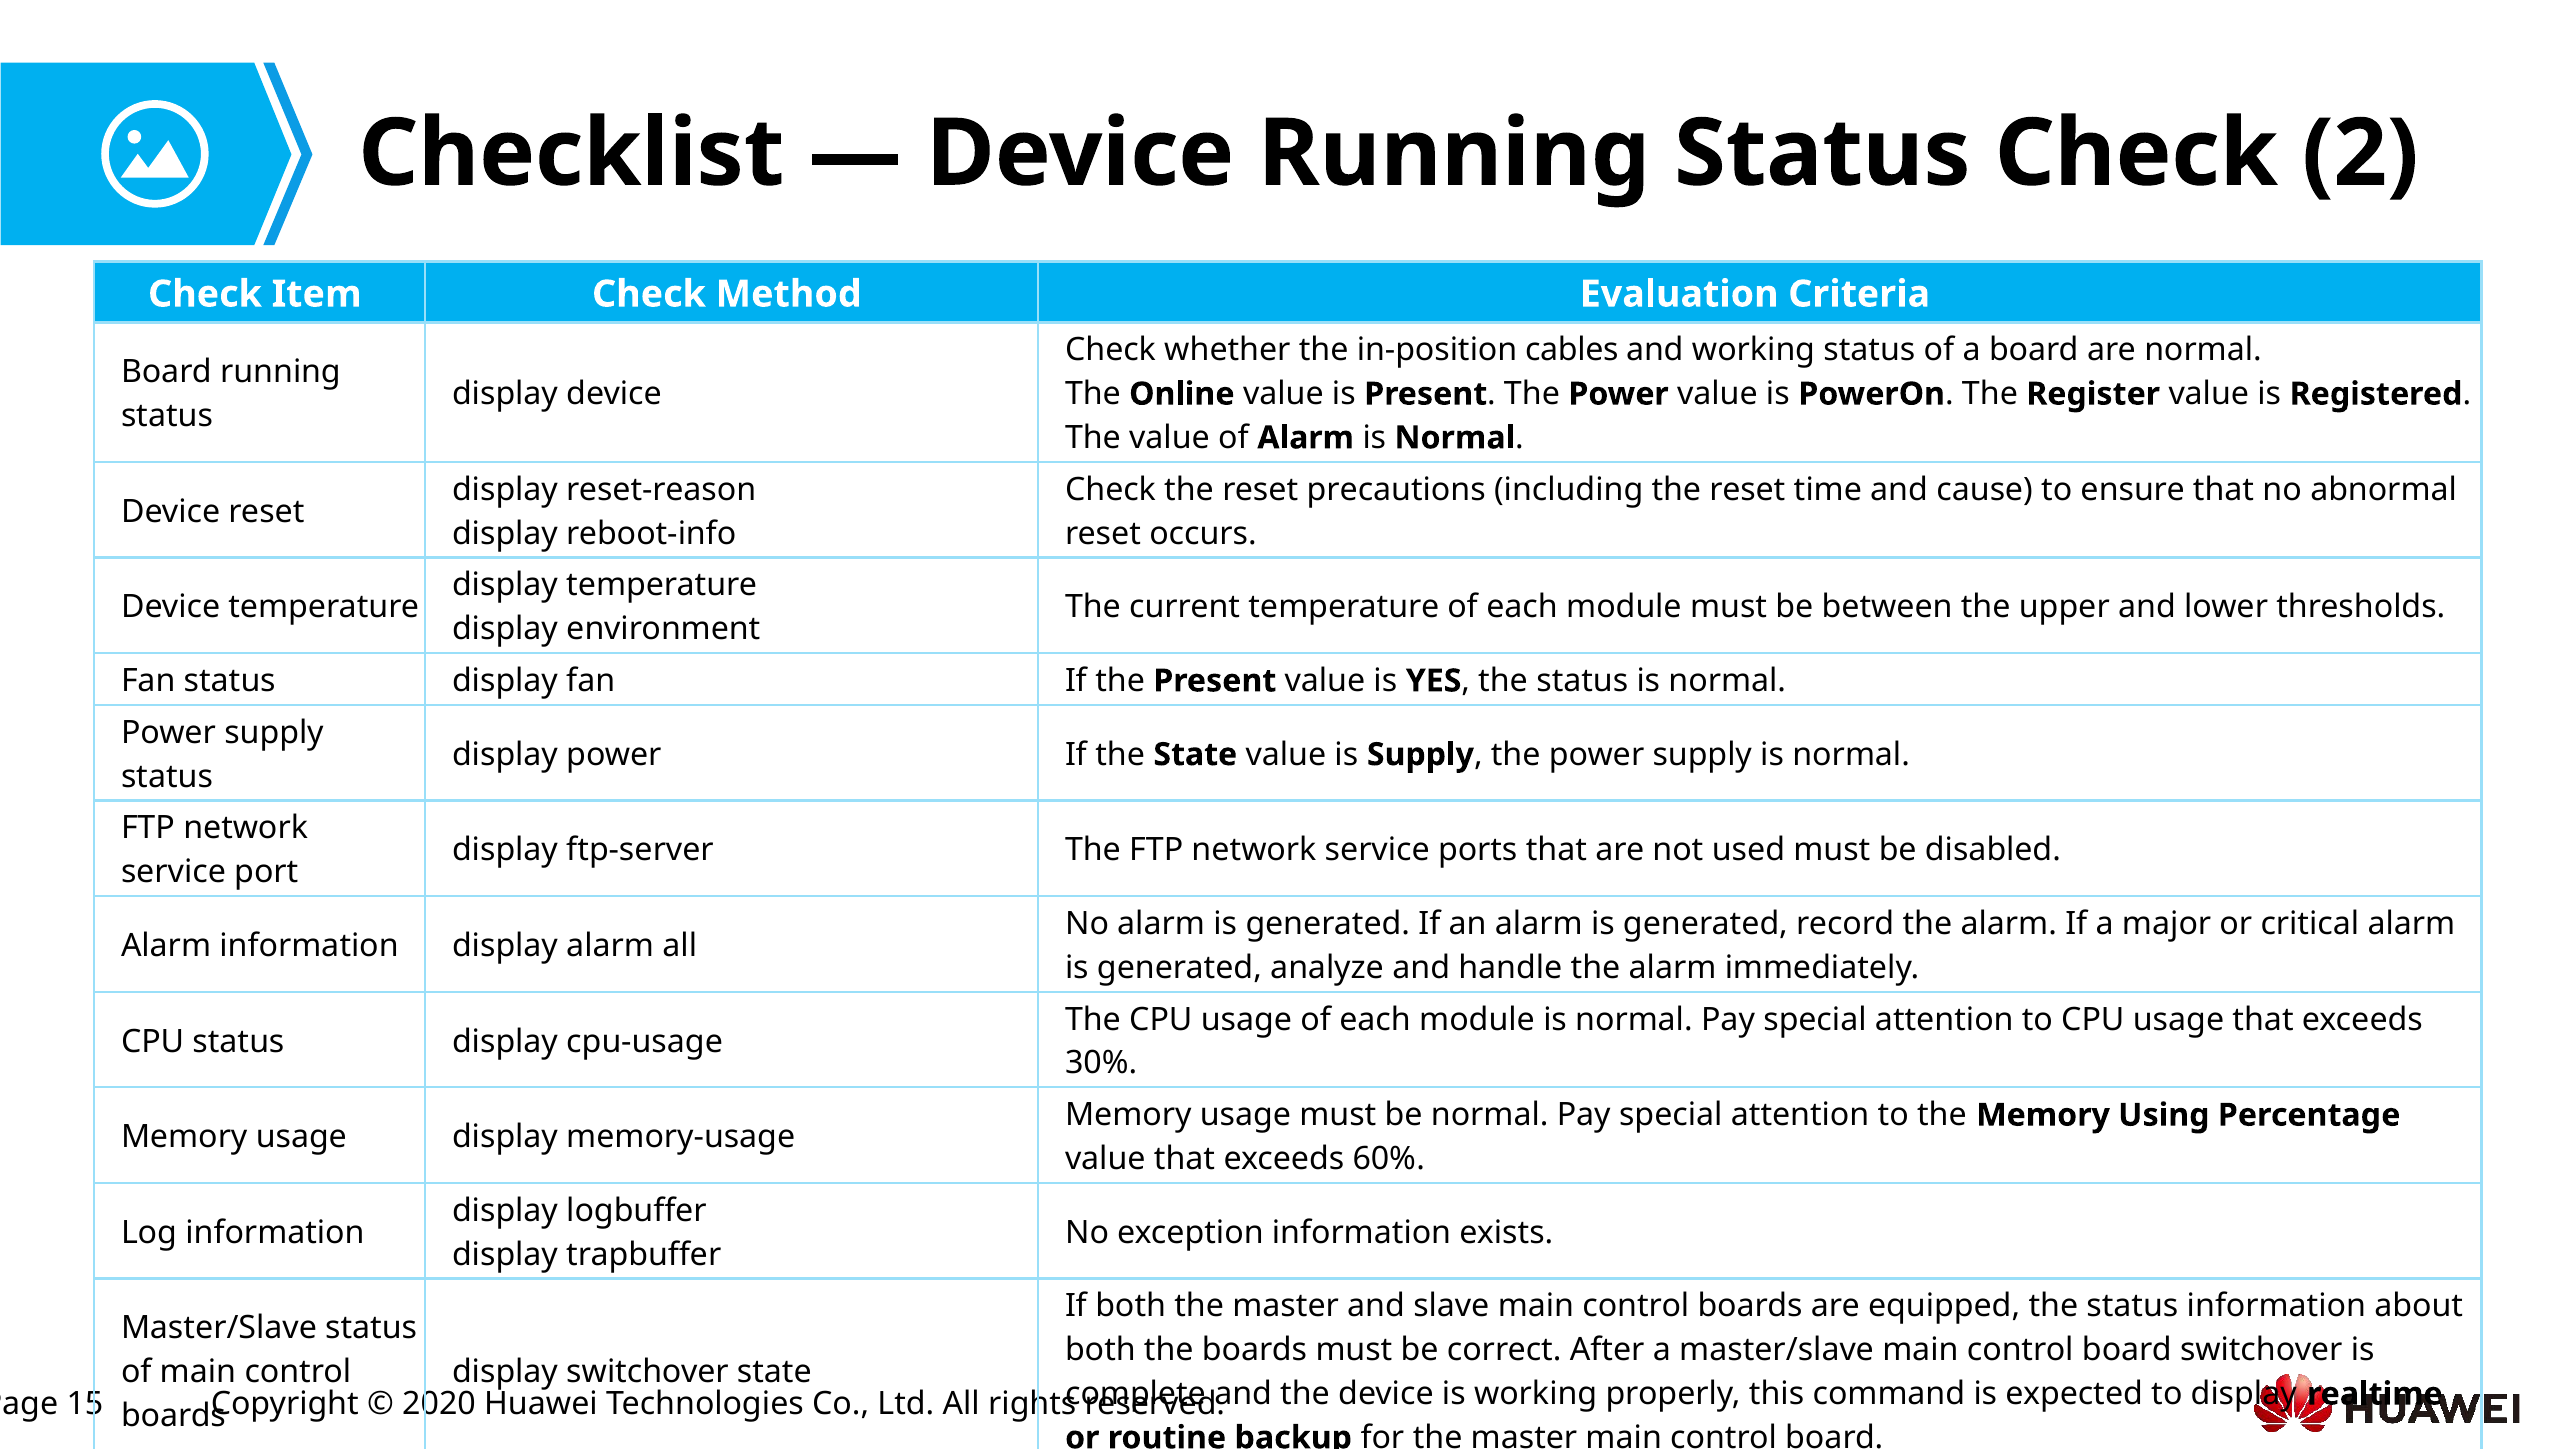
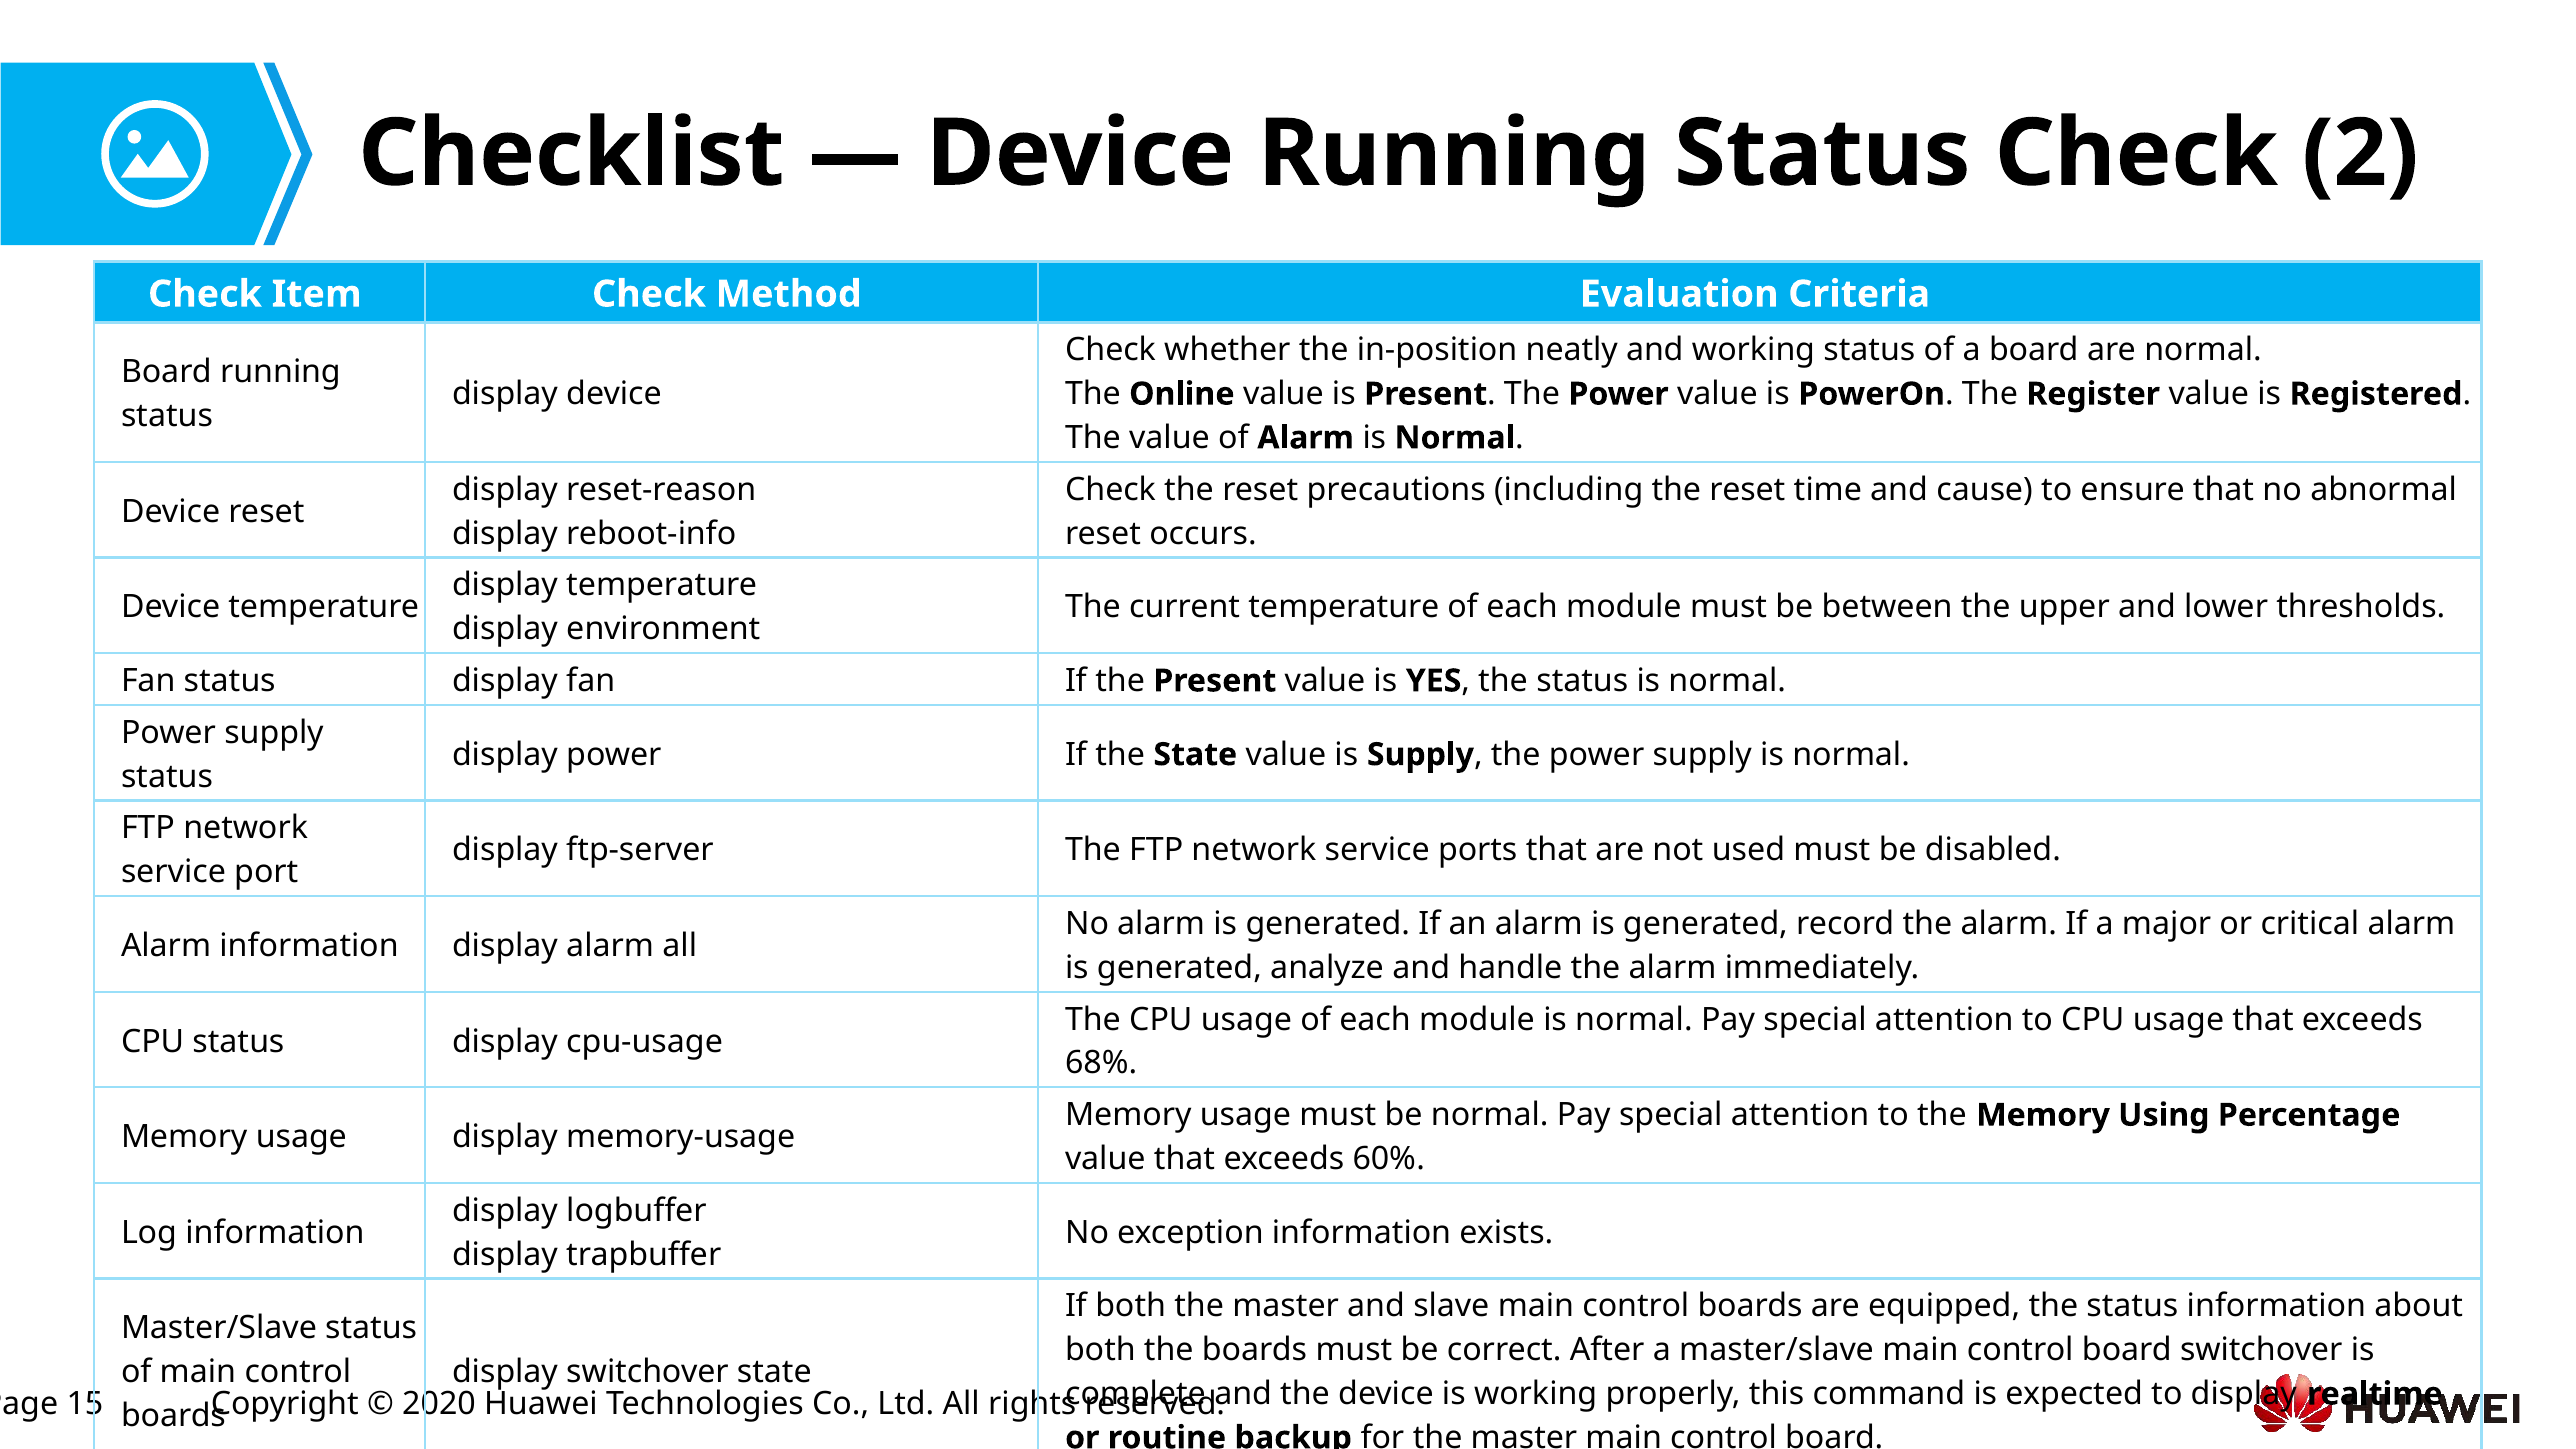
cables: cables -> neatly
30%: 30% -> 68%
